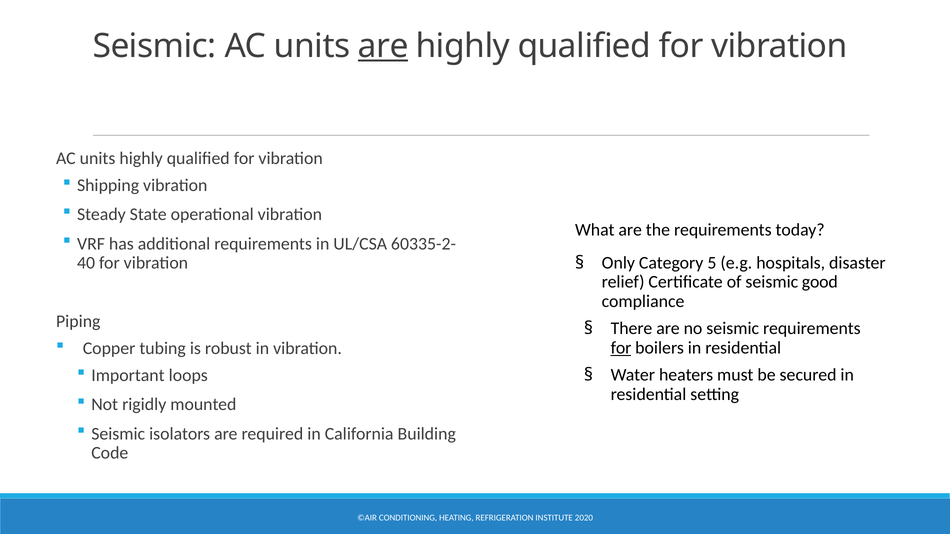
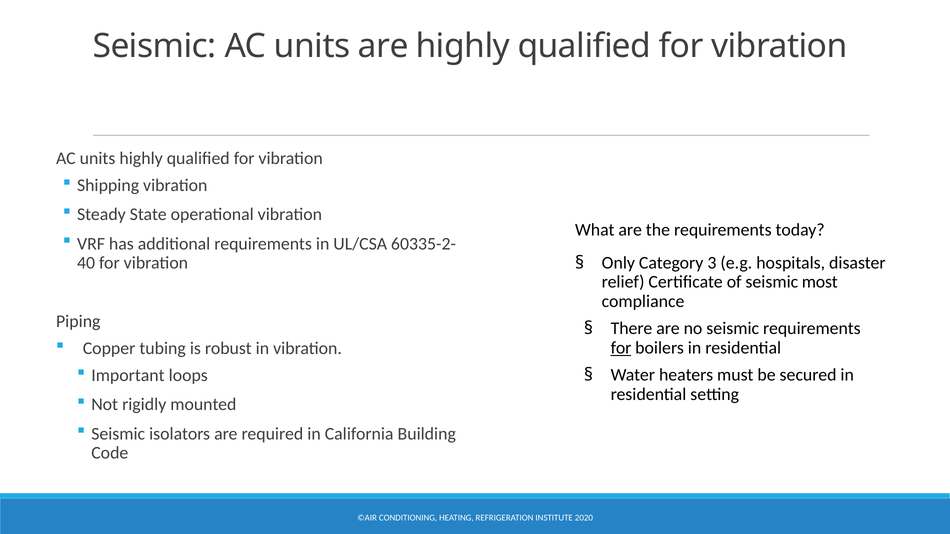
are at (383, 46) underline: present -> none
5: 5 -> 3
good: good -> most
